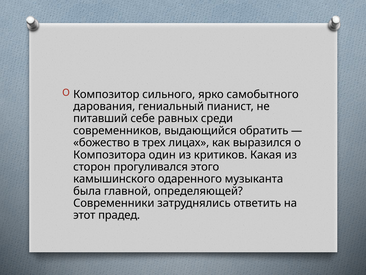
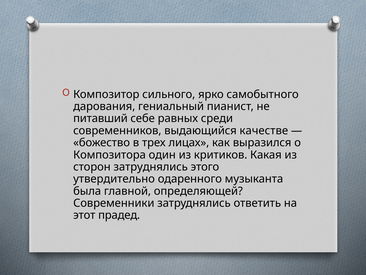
обратить: обратить -> качестве
сторон прогуливался: прогуливался -> затруднялись
камышинского: камышинского -> утвердительно
